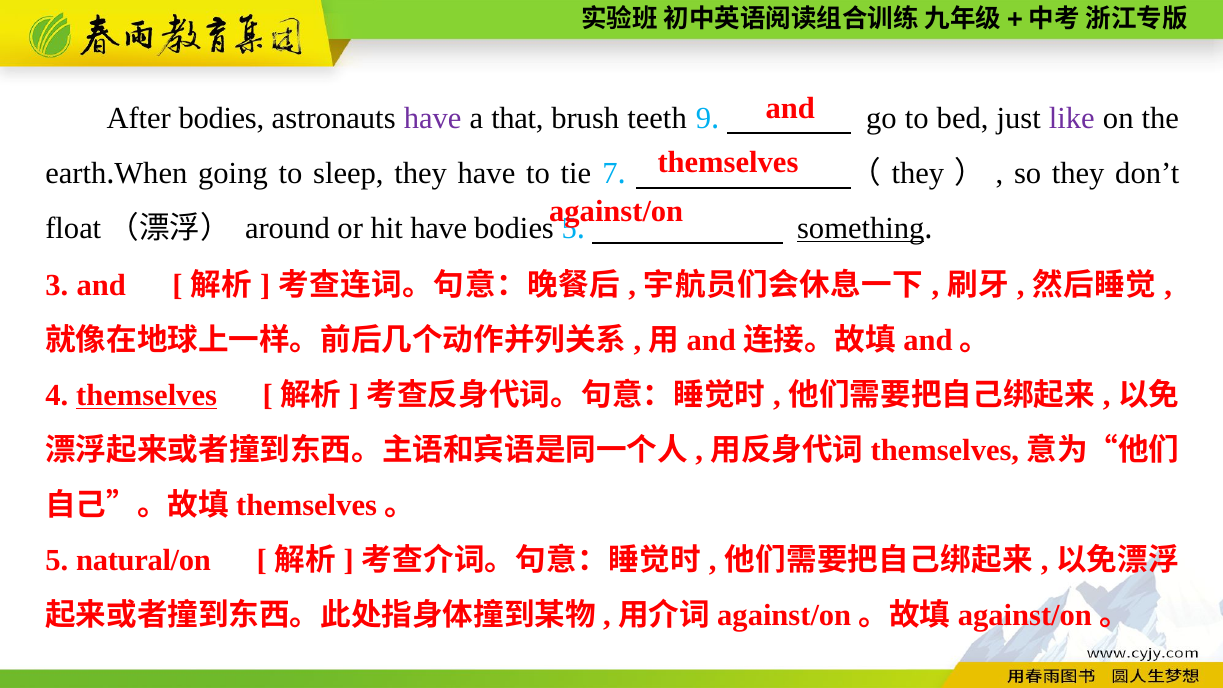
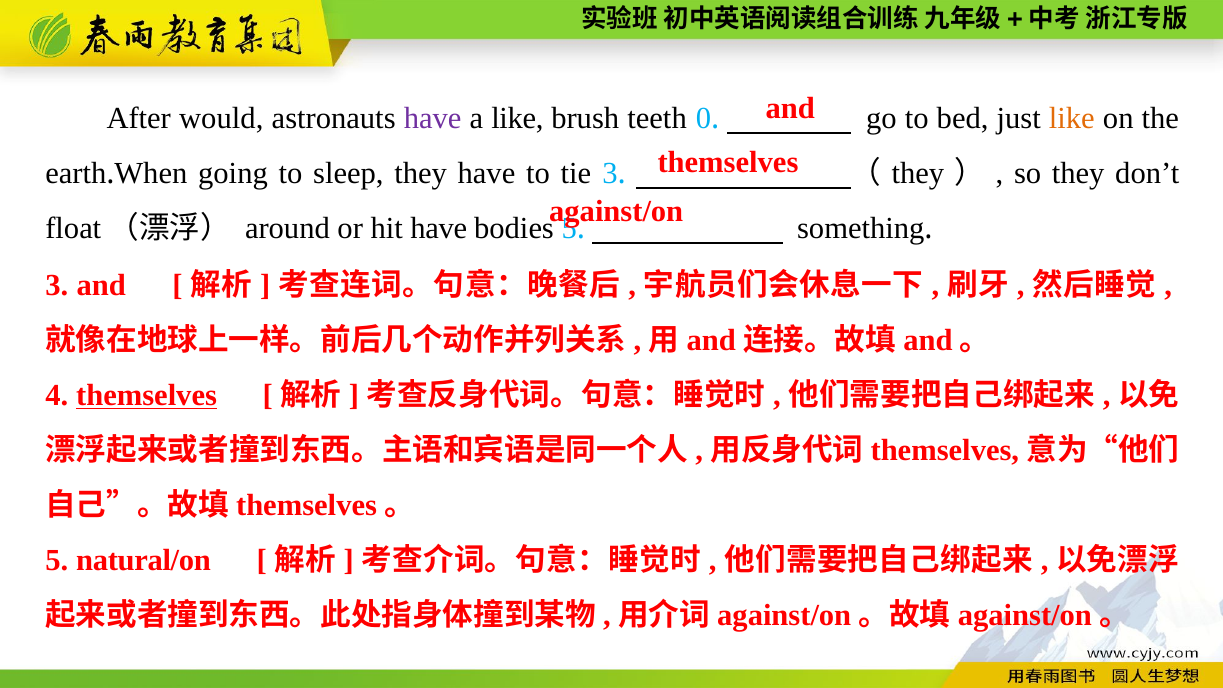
After bodies: bodies -> would
a that: that -> like
9: 9 -> 0
like at (1072, 118) colour: purple -> orange
tie 7: 7 -> 3
something underline: present -> none
